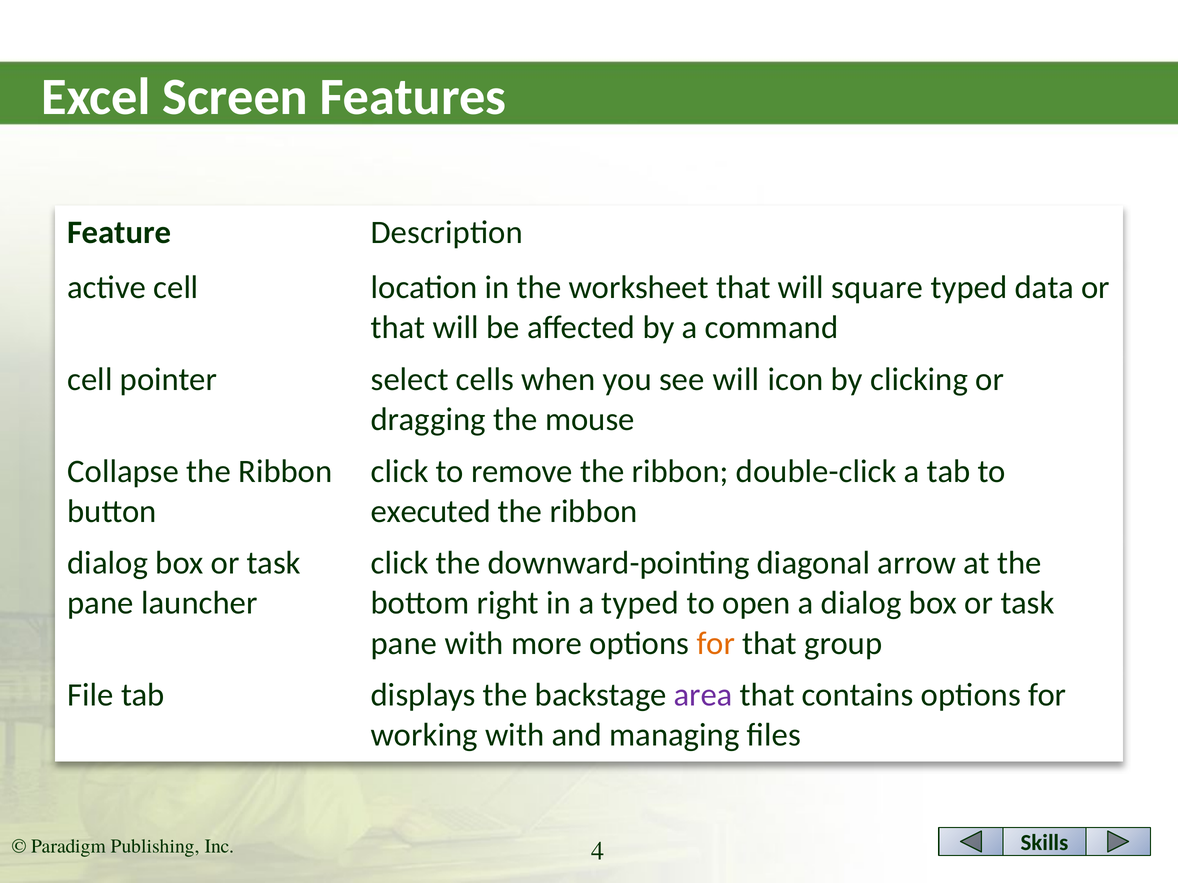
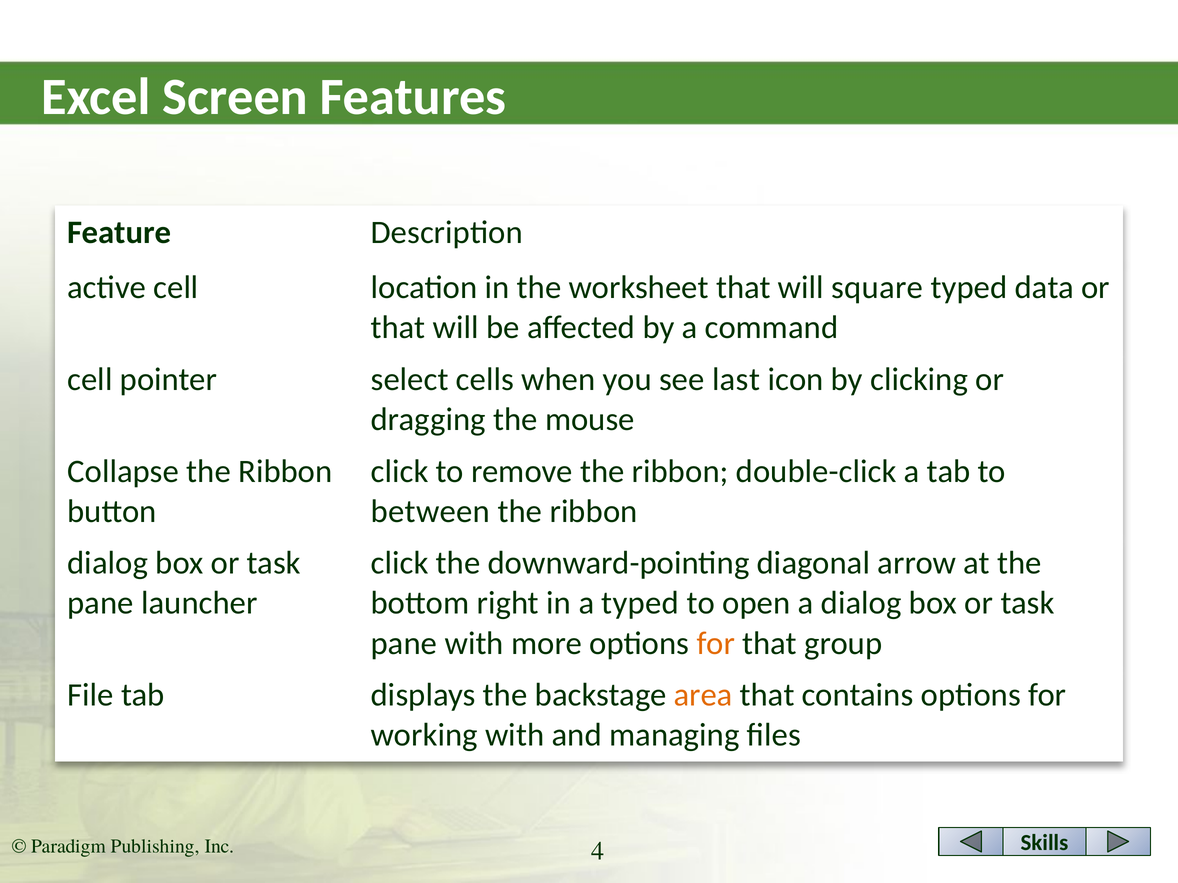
see will: will -> last
executed: executed -> between
area colour: purple -> orange
